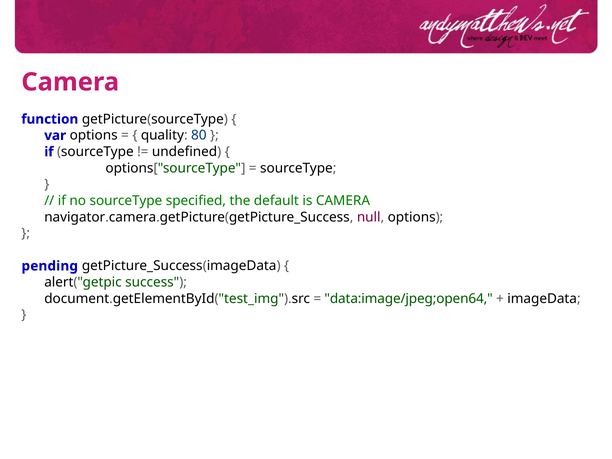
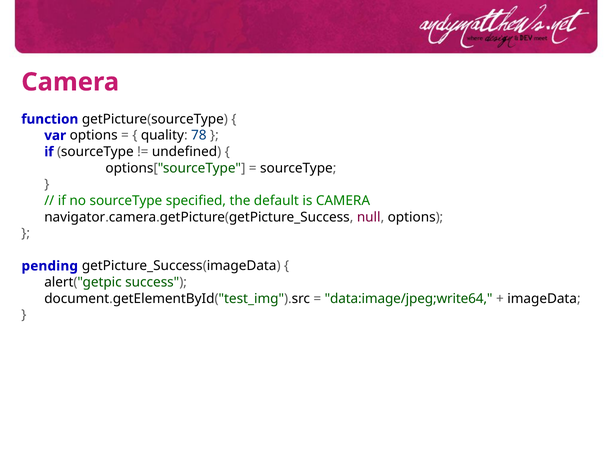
80: 80 -> 78
data:image/jpeg;open64: data:image/jpeg;open64 -> data:image/jpeg;write64
